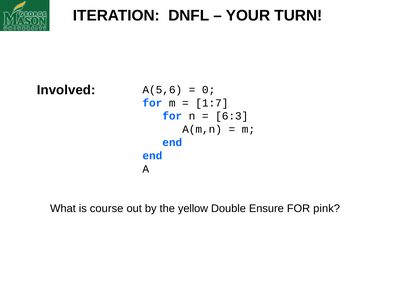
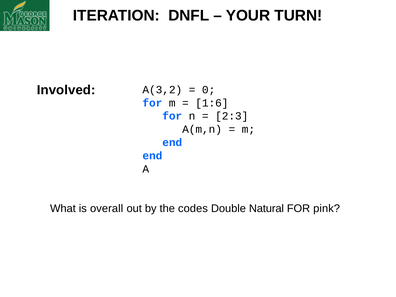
A(5,6: A(5,6 -> A(3,2
1:7: 1:7 -> 1:6
6:3: 6:3 -> 2:3
course: course -> overall
yellow: yellow -> codes
Ensure: Ensure -> Natural
